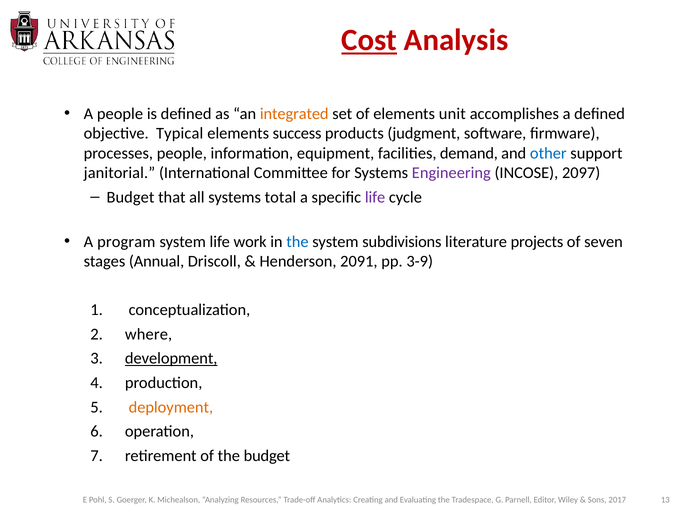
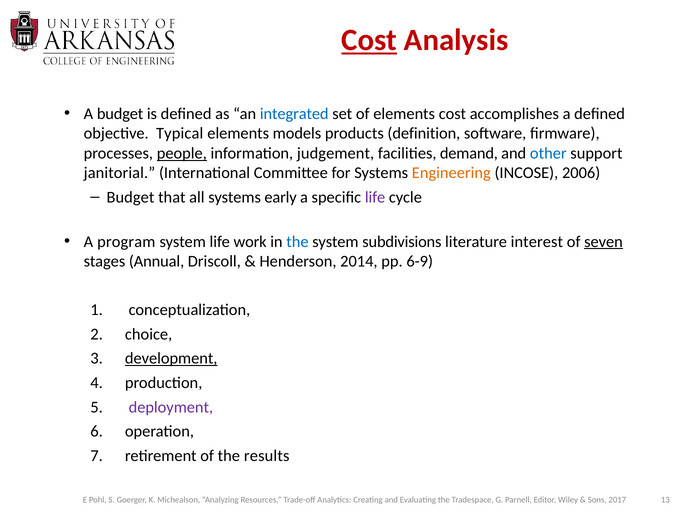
A people: people -> budget
integrated colour: orange -> blue
elements unit: unit -> cost
success: success -> models
judgment: judgment -> definition
people at (182, 153) underline: none -> present
equipment: equipment -> judgement
Engineering colour: purple -> orange
2097: 2097 -> 2006
total: total -> early
projects: projects -> interest
seven underline: none -> present
2091: 2091 -> 2014
3-9: 3-9 -> 6-9
where: where -> choice
deployment colour: orange -> purple
the budget: budget -> results
